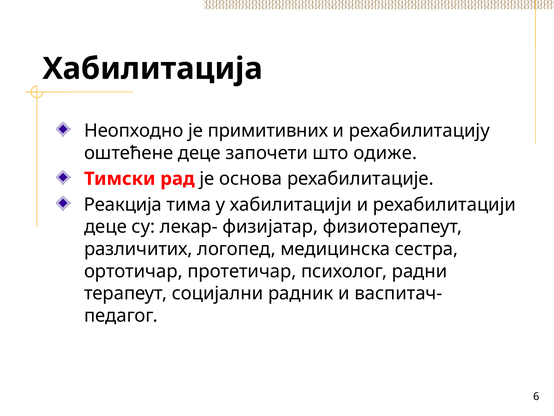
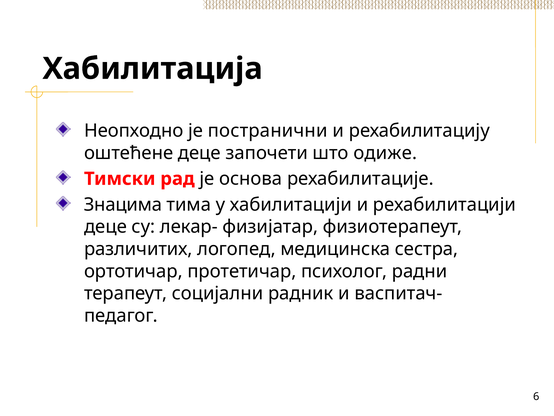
примитивних: примитивних -> постранични
Реакција: Реакција -> Знацима
